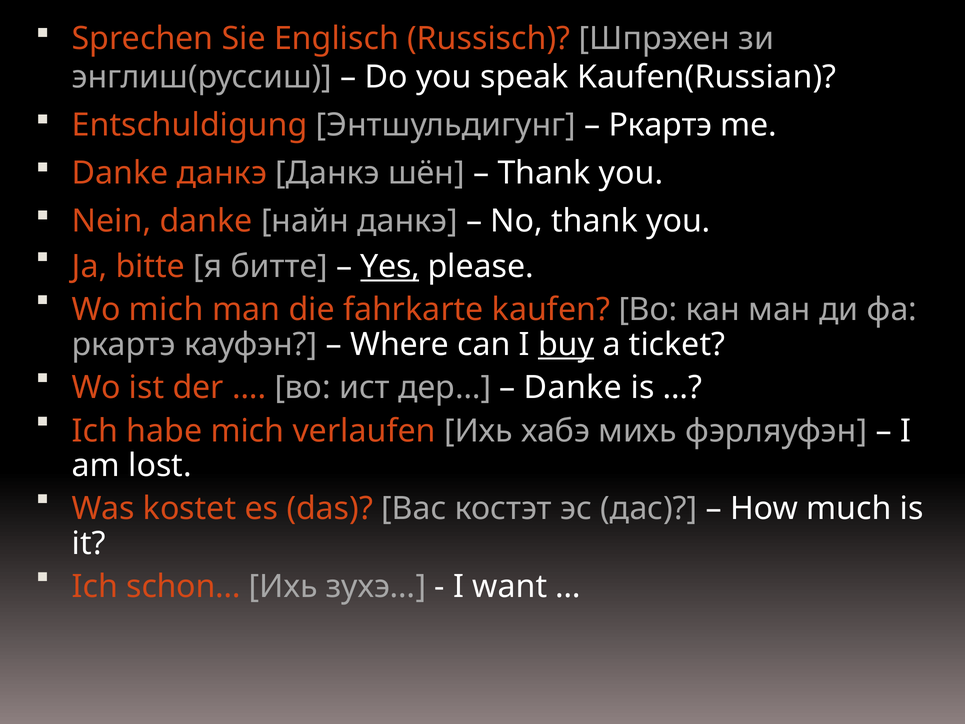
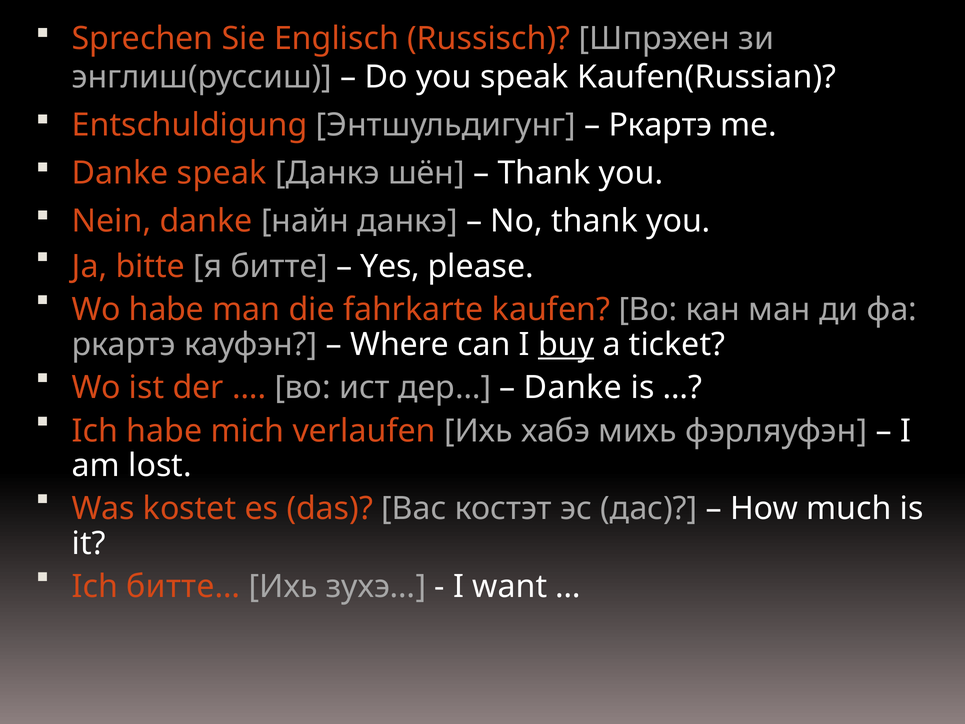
Danke данкэ: данкэ -> speak
Yes underline: present -> none
Wo mich: mich -> habe
schon…: schon… -> битте…
